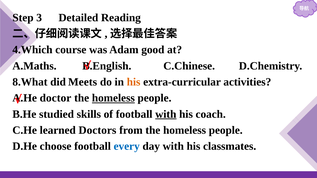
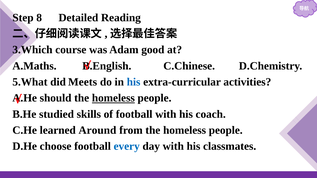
3: 3 -> 8
4.Which: 4.Which -> 3.Which
8.What: 8.What -> 5.What
his at (134, 82) colour: orange -> blue
doctor: doctor -> should
with at (166, 114) underline: present -> none
Doctors: Doctors -> Around
